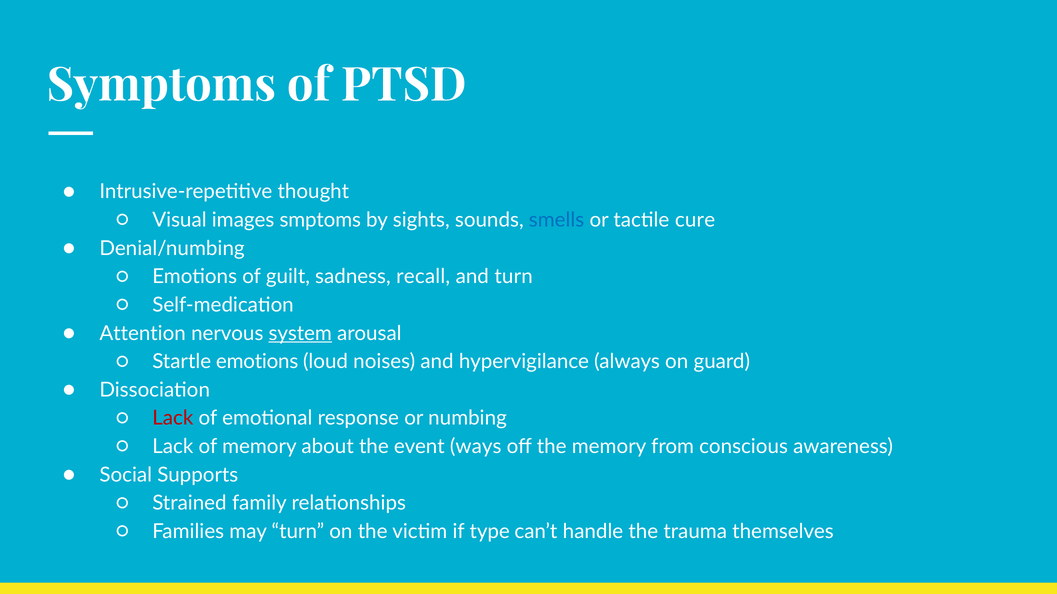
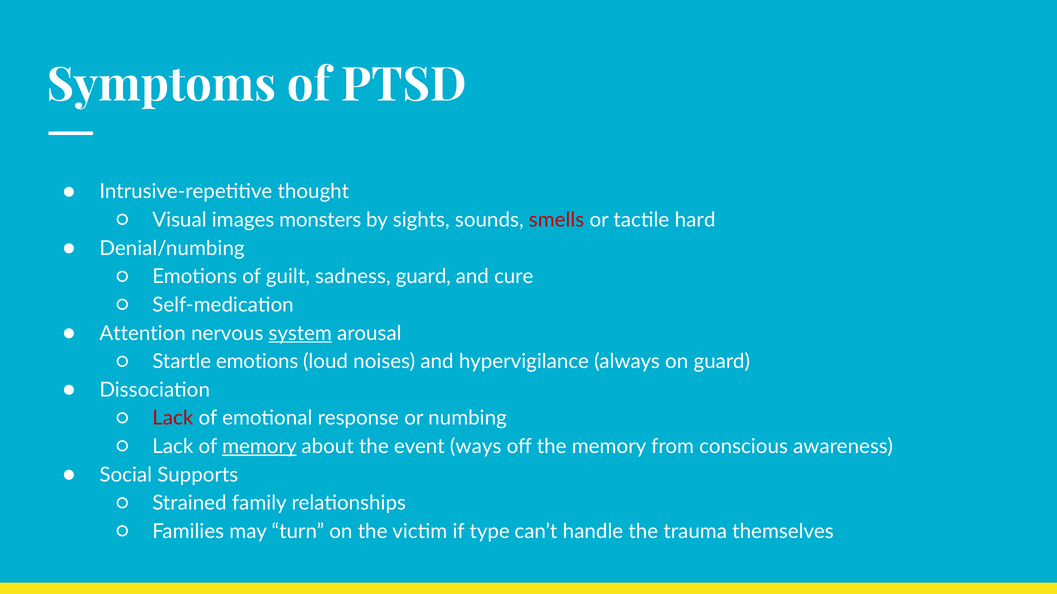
smptoms: smptoms -> monsters
smells colour: blue -> red
cure: cure -> hard
sadness recall: recall -> guard
and turn: turn -> cure
memory at (259, 447) underline: none -> present
